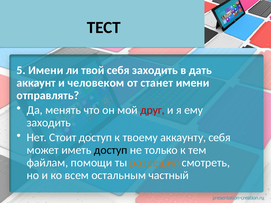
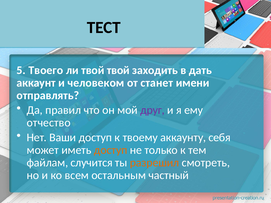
5 Имени: Имени -> Твоего
твой себя: себя -> твой
менять: менять -> правил
друг colour: red -> purple
заходить at (49, 123): заходить -> отчество
Стоит: Стоит -> Ваши
доступ at (111, 150) colour: black -> orange
помощи: помощи -> случится
